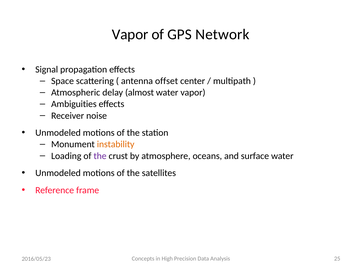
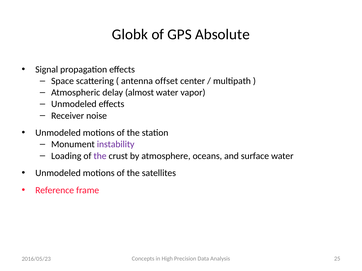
Vapor at (130, 35): Vapor -> Globk
Network: Network -> Absolute
Ambiguities at (74, 104): Ambiguities -> Unmodeled
instability colour: orange -> purple
